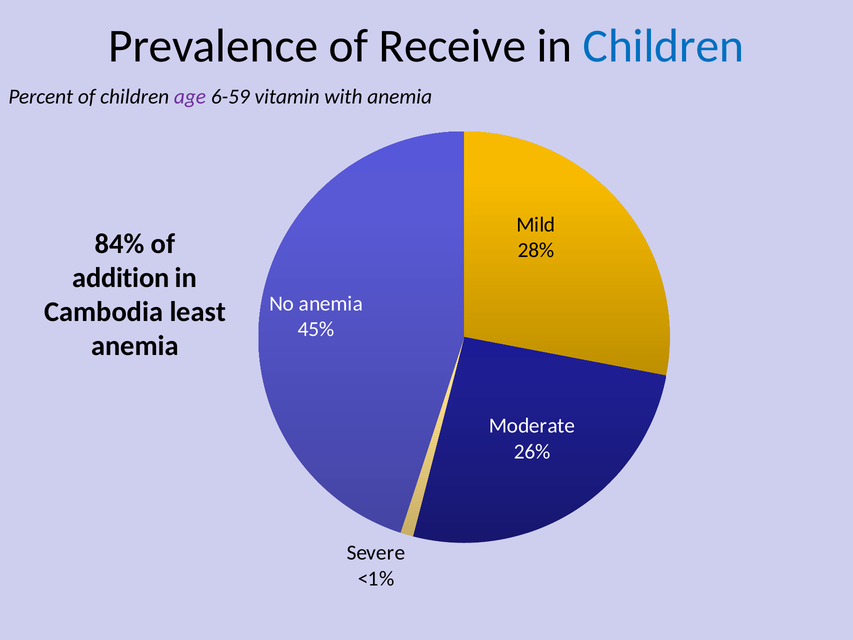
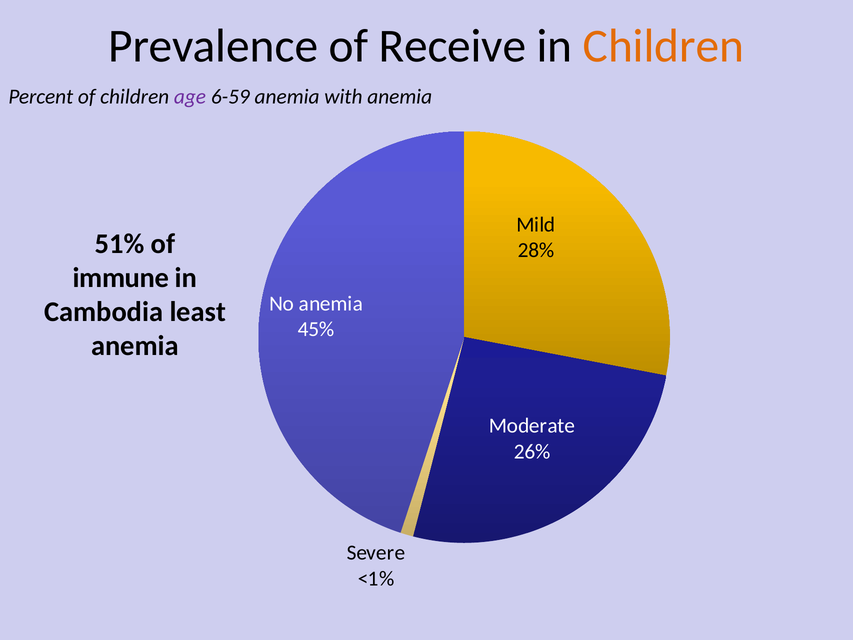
Children at (663, 46) colour: blue -> orange
6-59 vitamin: vitamin -> anemia
84%: 84% -> 51%
addition: addition -> immune
